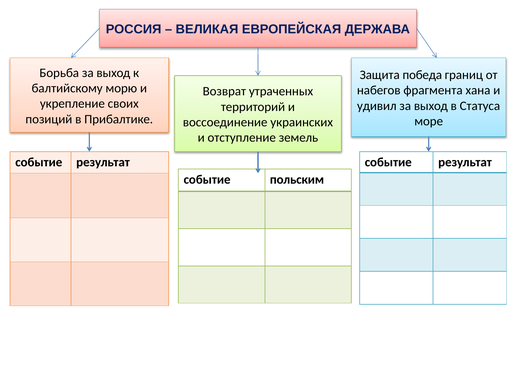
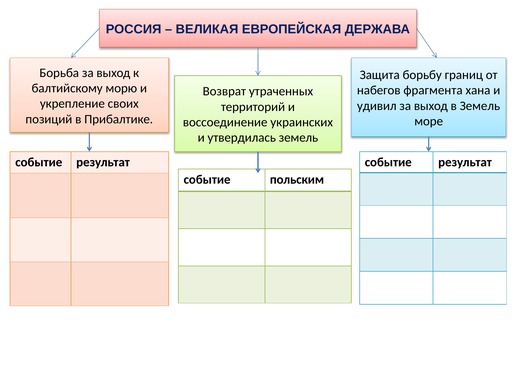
победа: победа -> борьбу
в Статуса: Статуса -> Земель
отступление: отступление -> утвердилась
